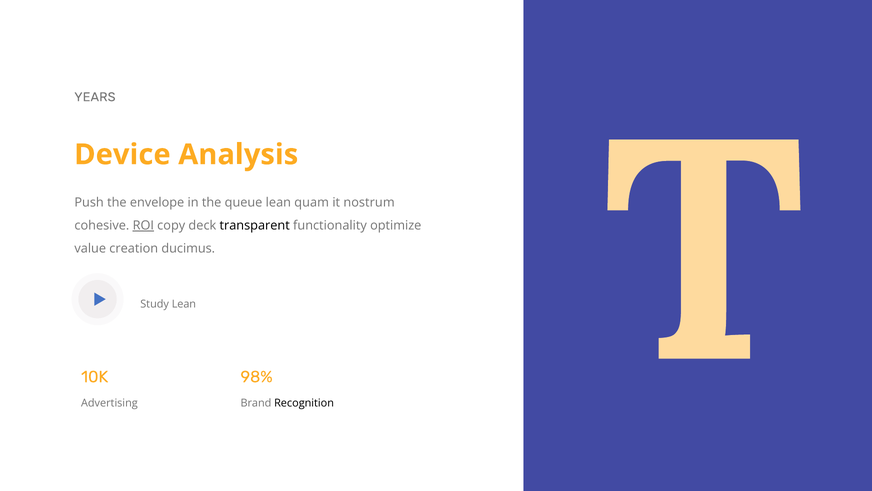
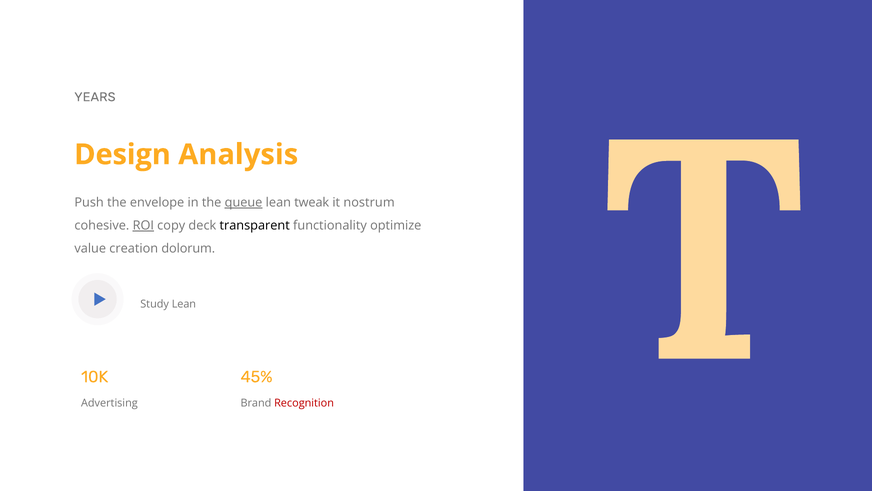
Device: Device -> Design
queue underline: none -> present
quam: quam -> tweak
ducimus: ducimus -> dolorum
98%: 98% -> 45%
Recognition colour: black -> red
